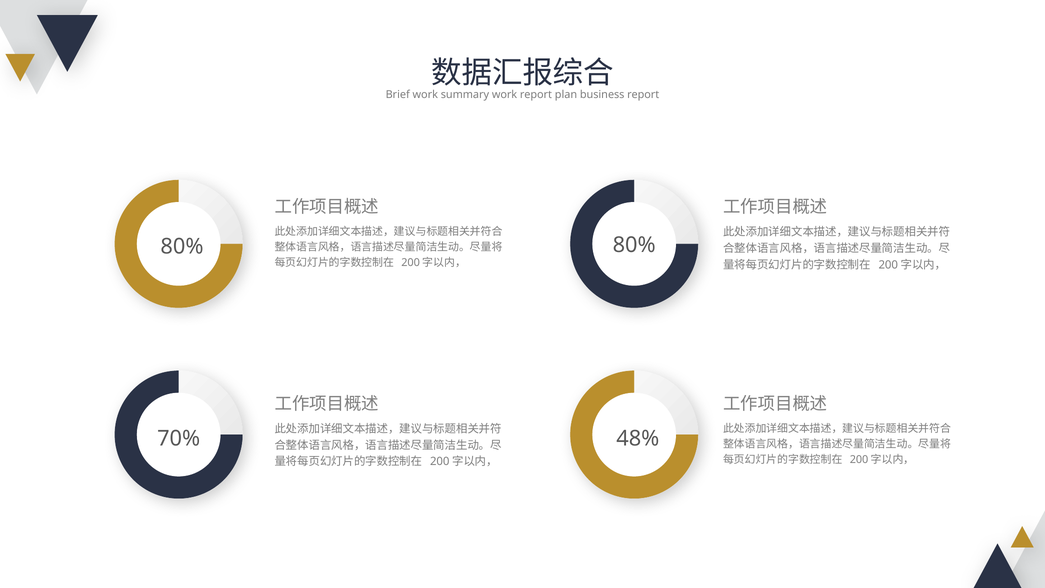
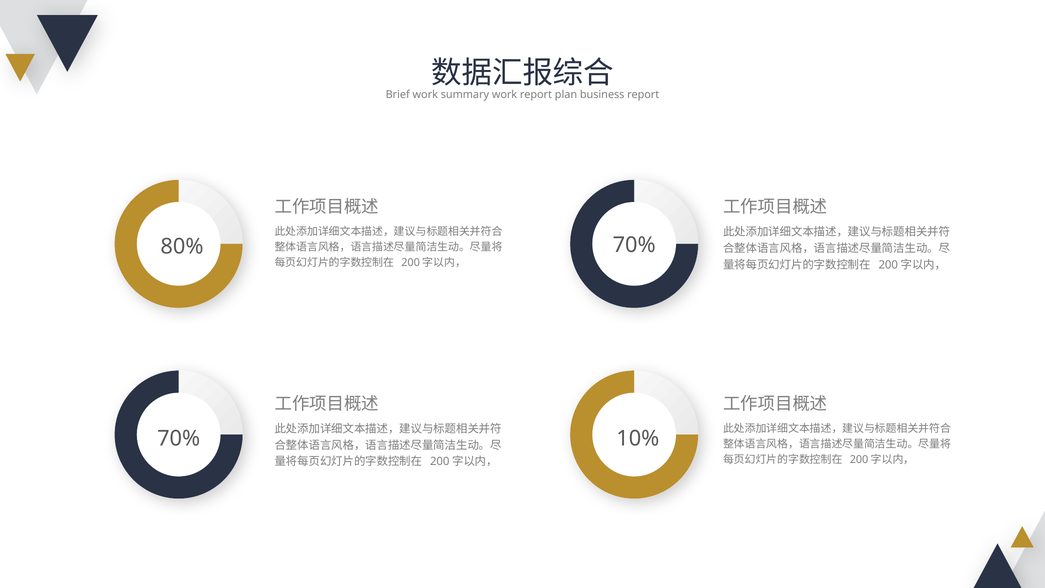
80% 80%: 80% -> 70%
48%: 48% -> 10%
